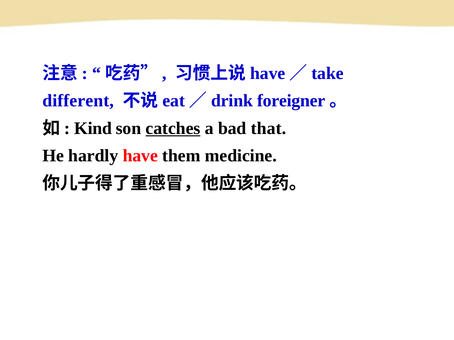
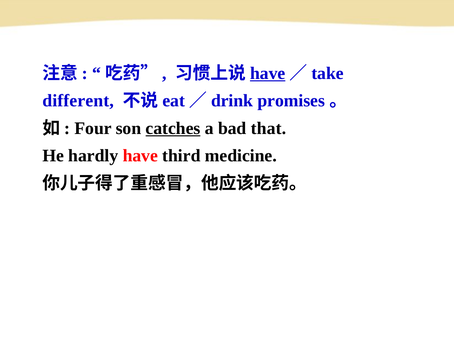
have at (268, 73) underline: none -> present
foreigner: foreigner -> promises
Kind: Kind -> Four
them: them -> third
